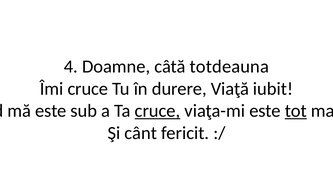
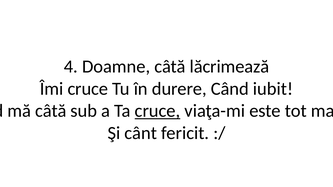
totdeauna: totdeauna -> lăcrimează
durere Viaţă: Viaţă -> Când
mă este: este -> câtă
tot underline: present -> none
